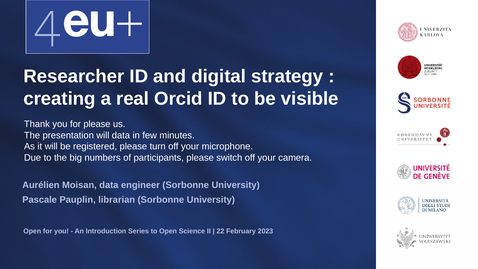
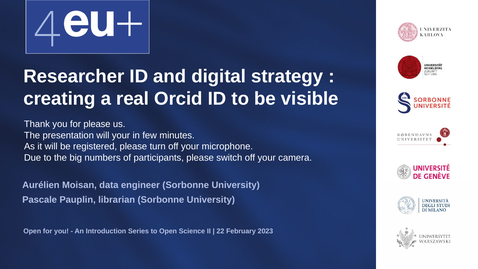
will data: data -> your
